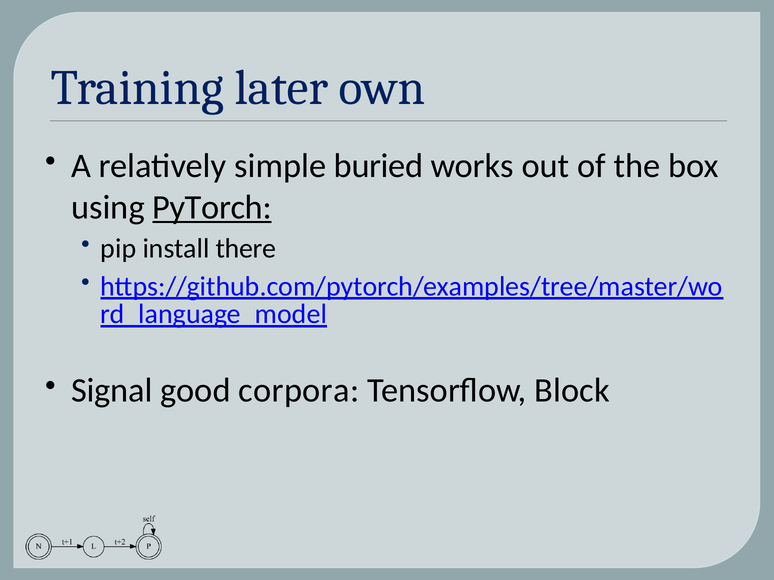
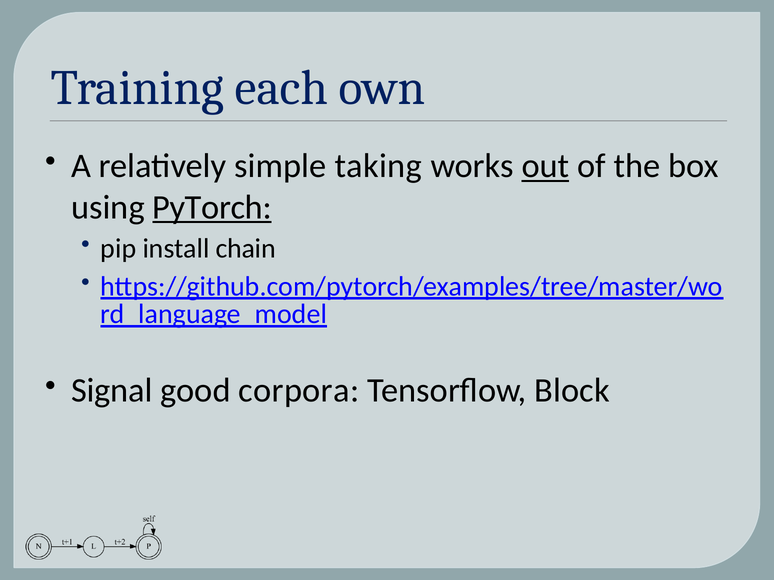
later: later -> each
buried: buried -> taking
out underline: none -> present
there: there -> chain
